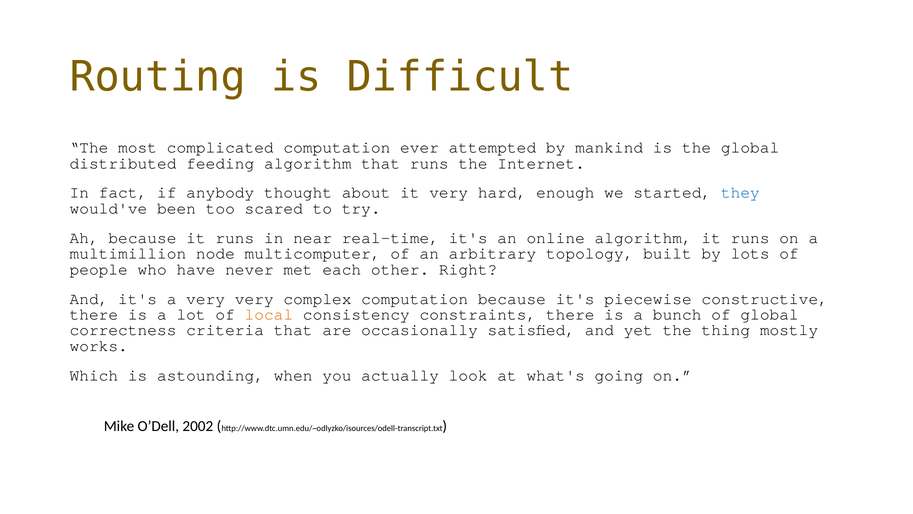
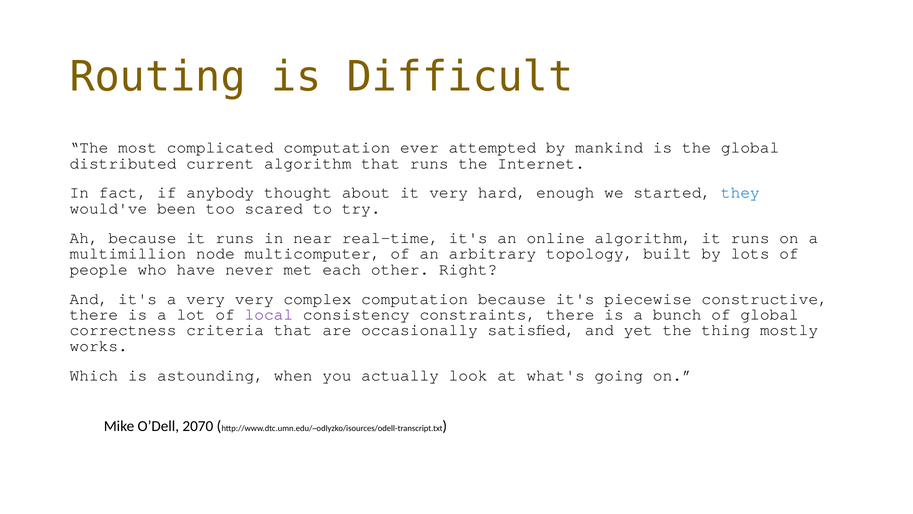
feeding: feeding -> current
local colour: orange -> purple
2002: 2002 -> 2070
